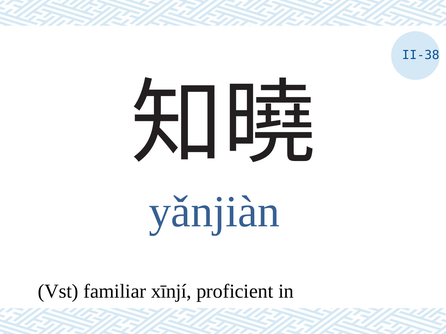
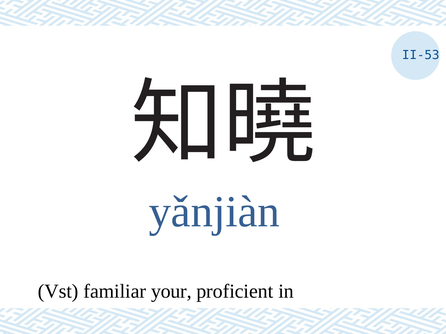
II-38: II-38 -> II-53
xīnjí: xīnjí -> your
